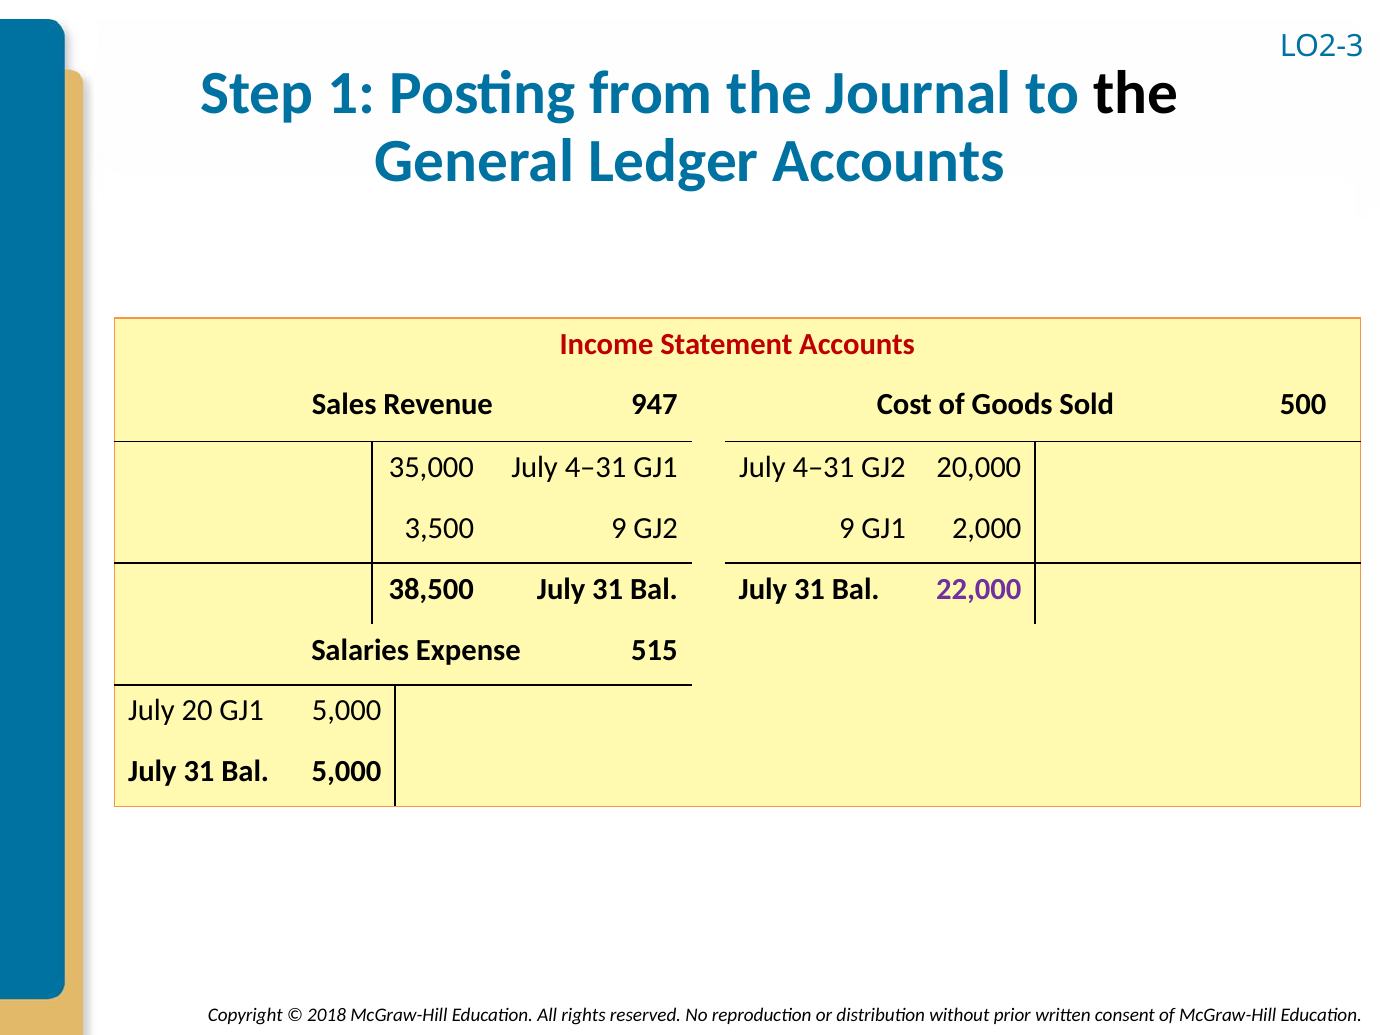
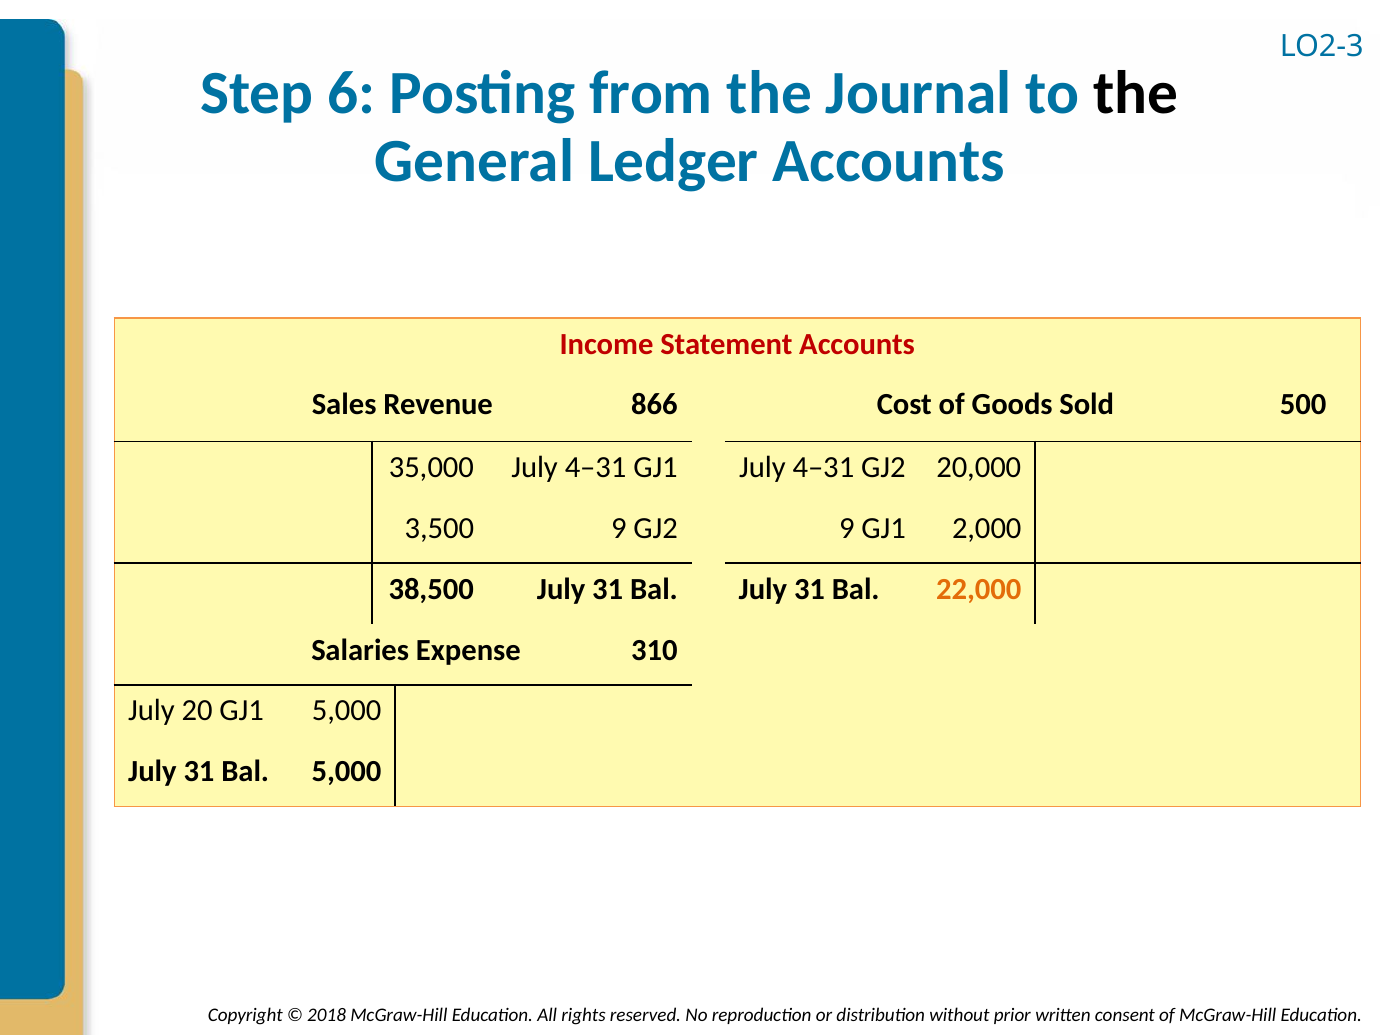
1: 1 -> 6
947: 947 -> 866
22,000 colour: purple -> orange
515: 515 -> 310
